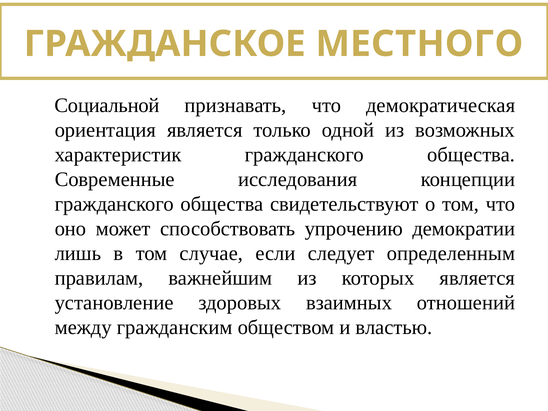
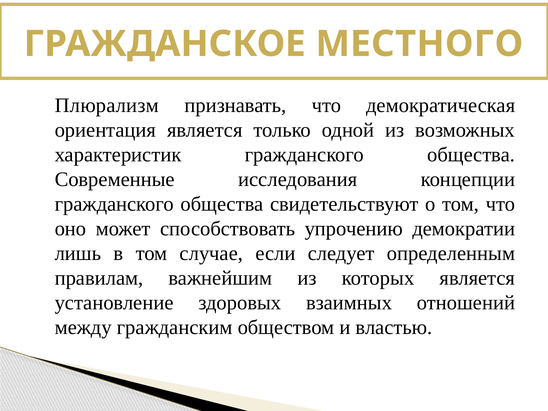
Социальной: Социальной -> Плюрализм
